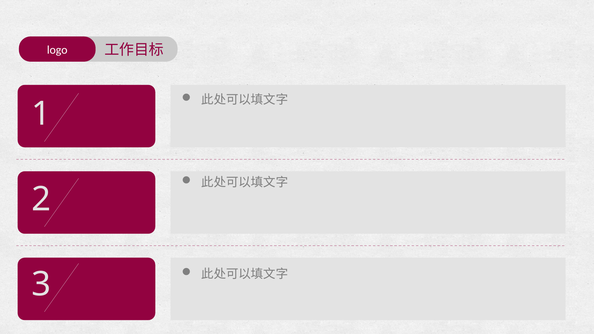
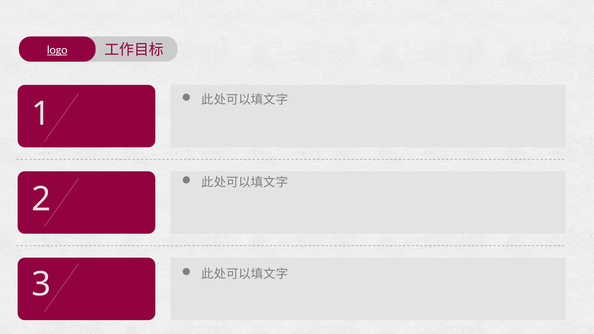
logo underline: none -> present
